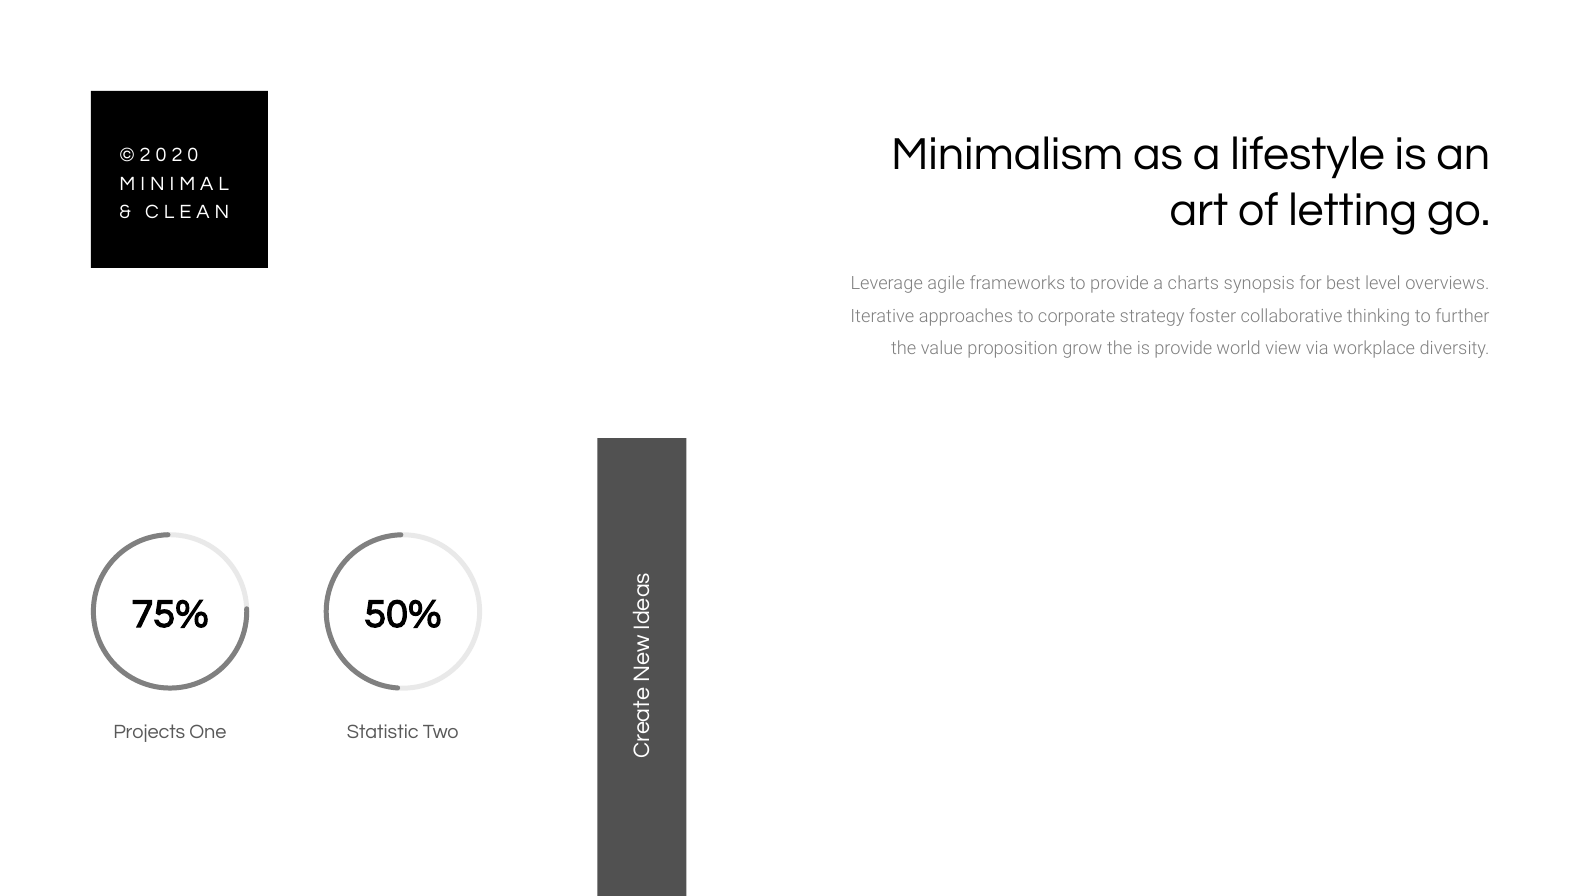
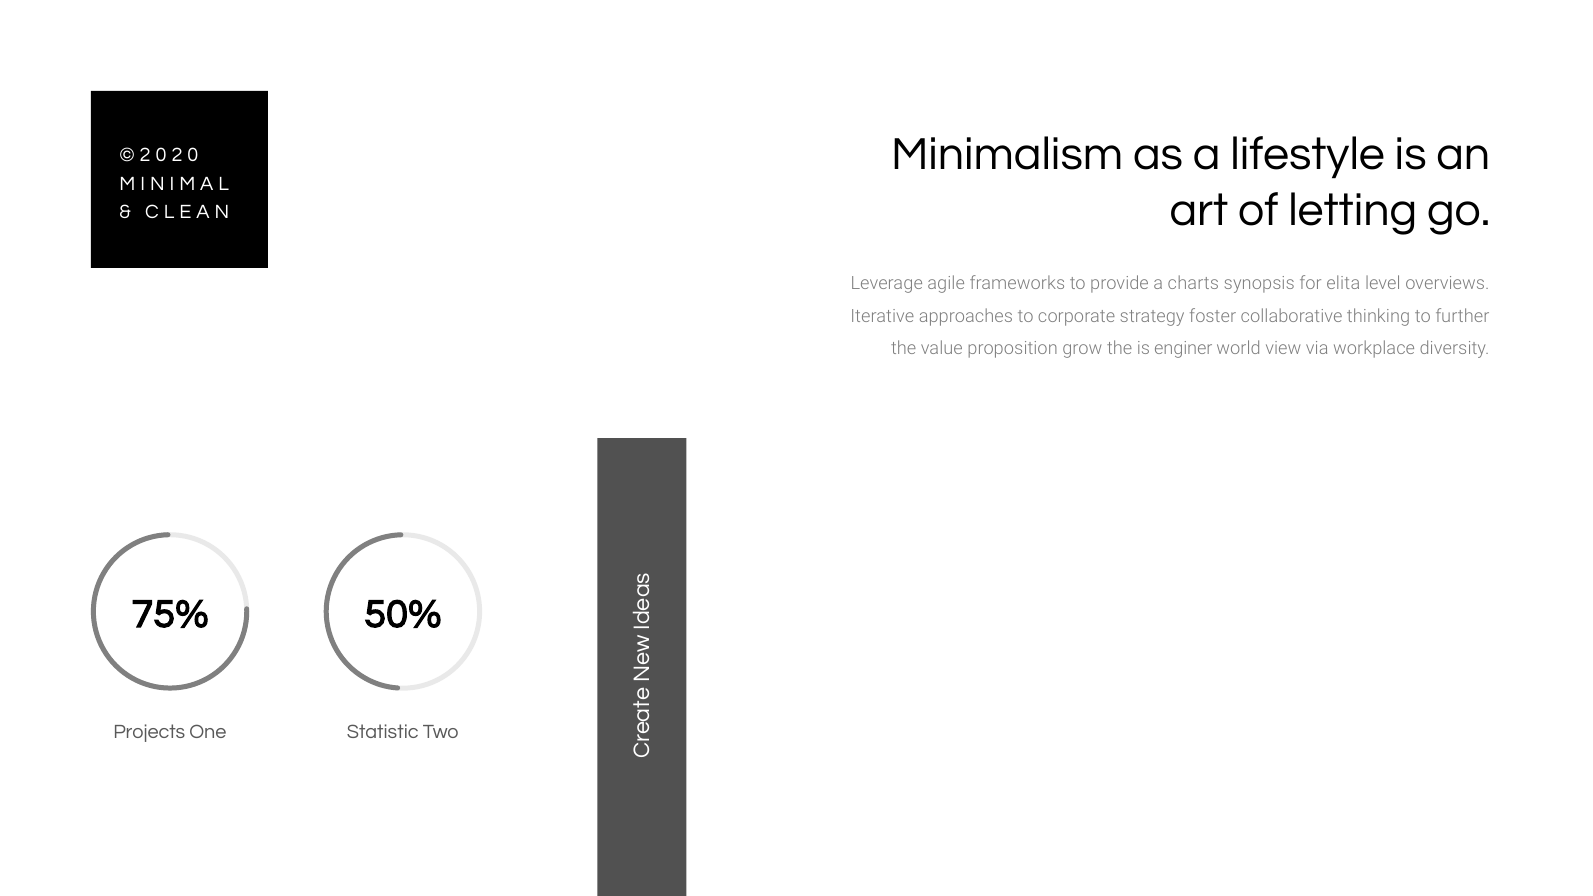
best: best -> elita
is provide: provide -> enginer
